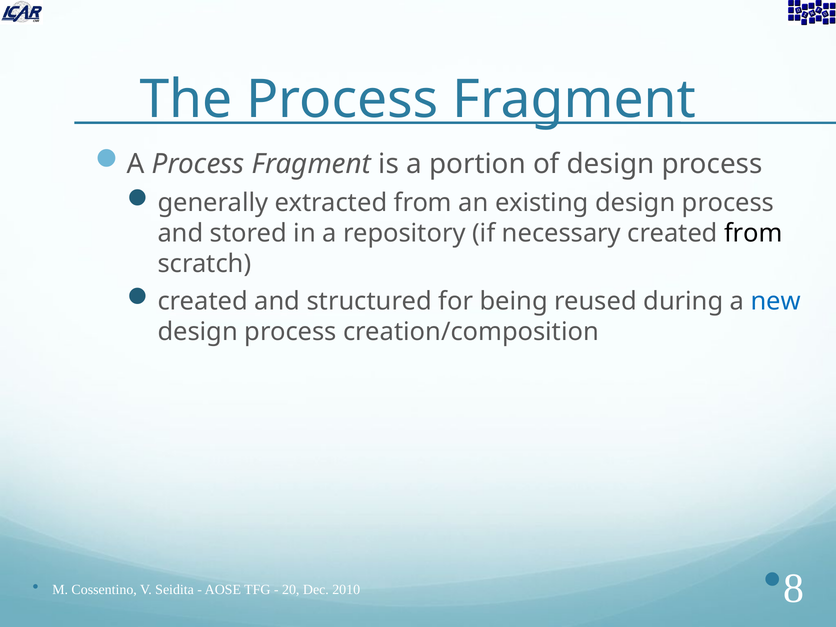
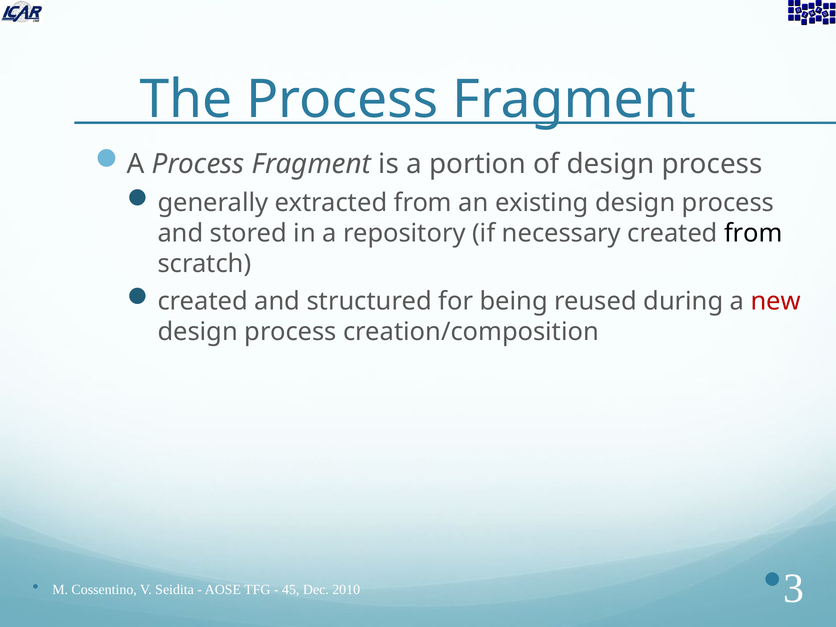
new colour: blue -> red
20: 20 -> 45
8: 8 -> 3
